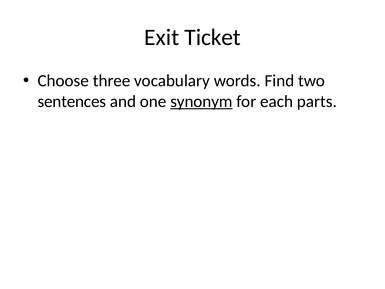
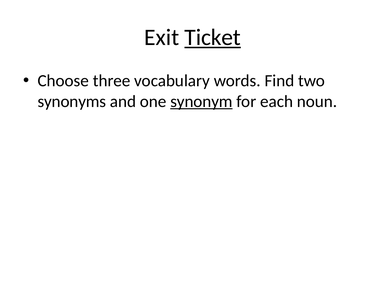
Ticket underline: none -> present
sentences: sentences -> synonyms
parts: parts -> noun
